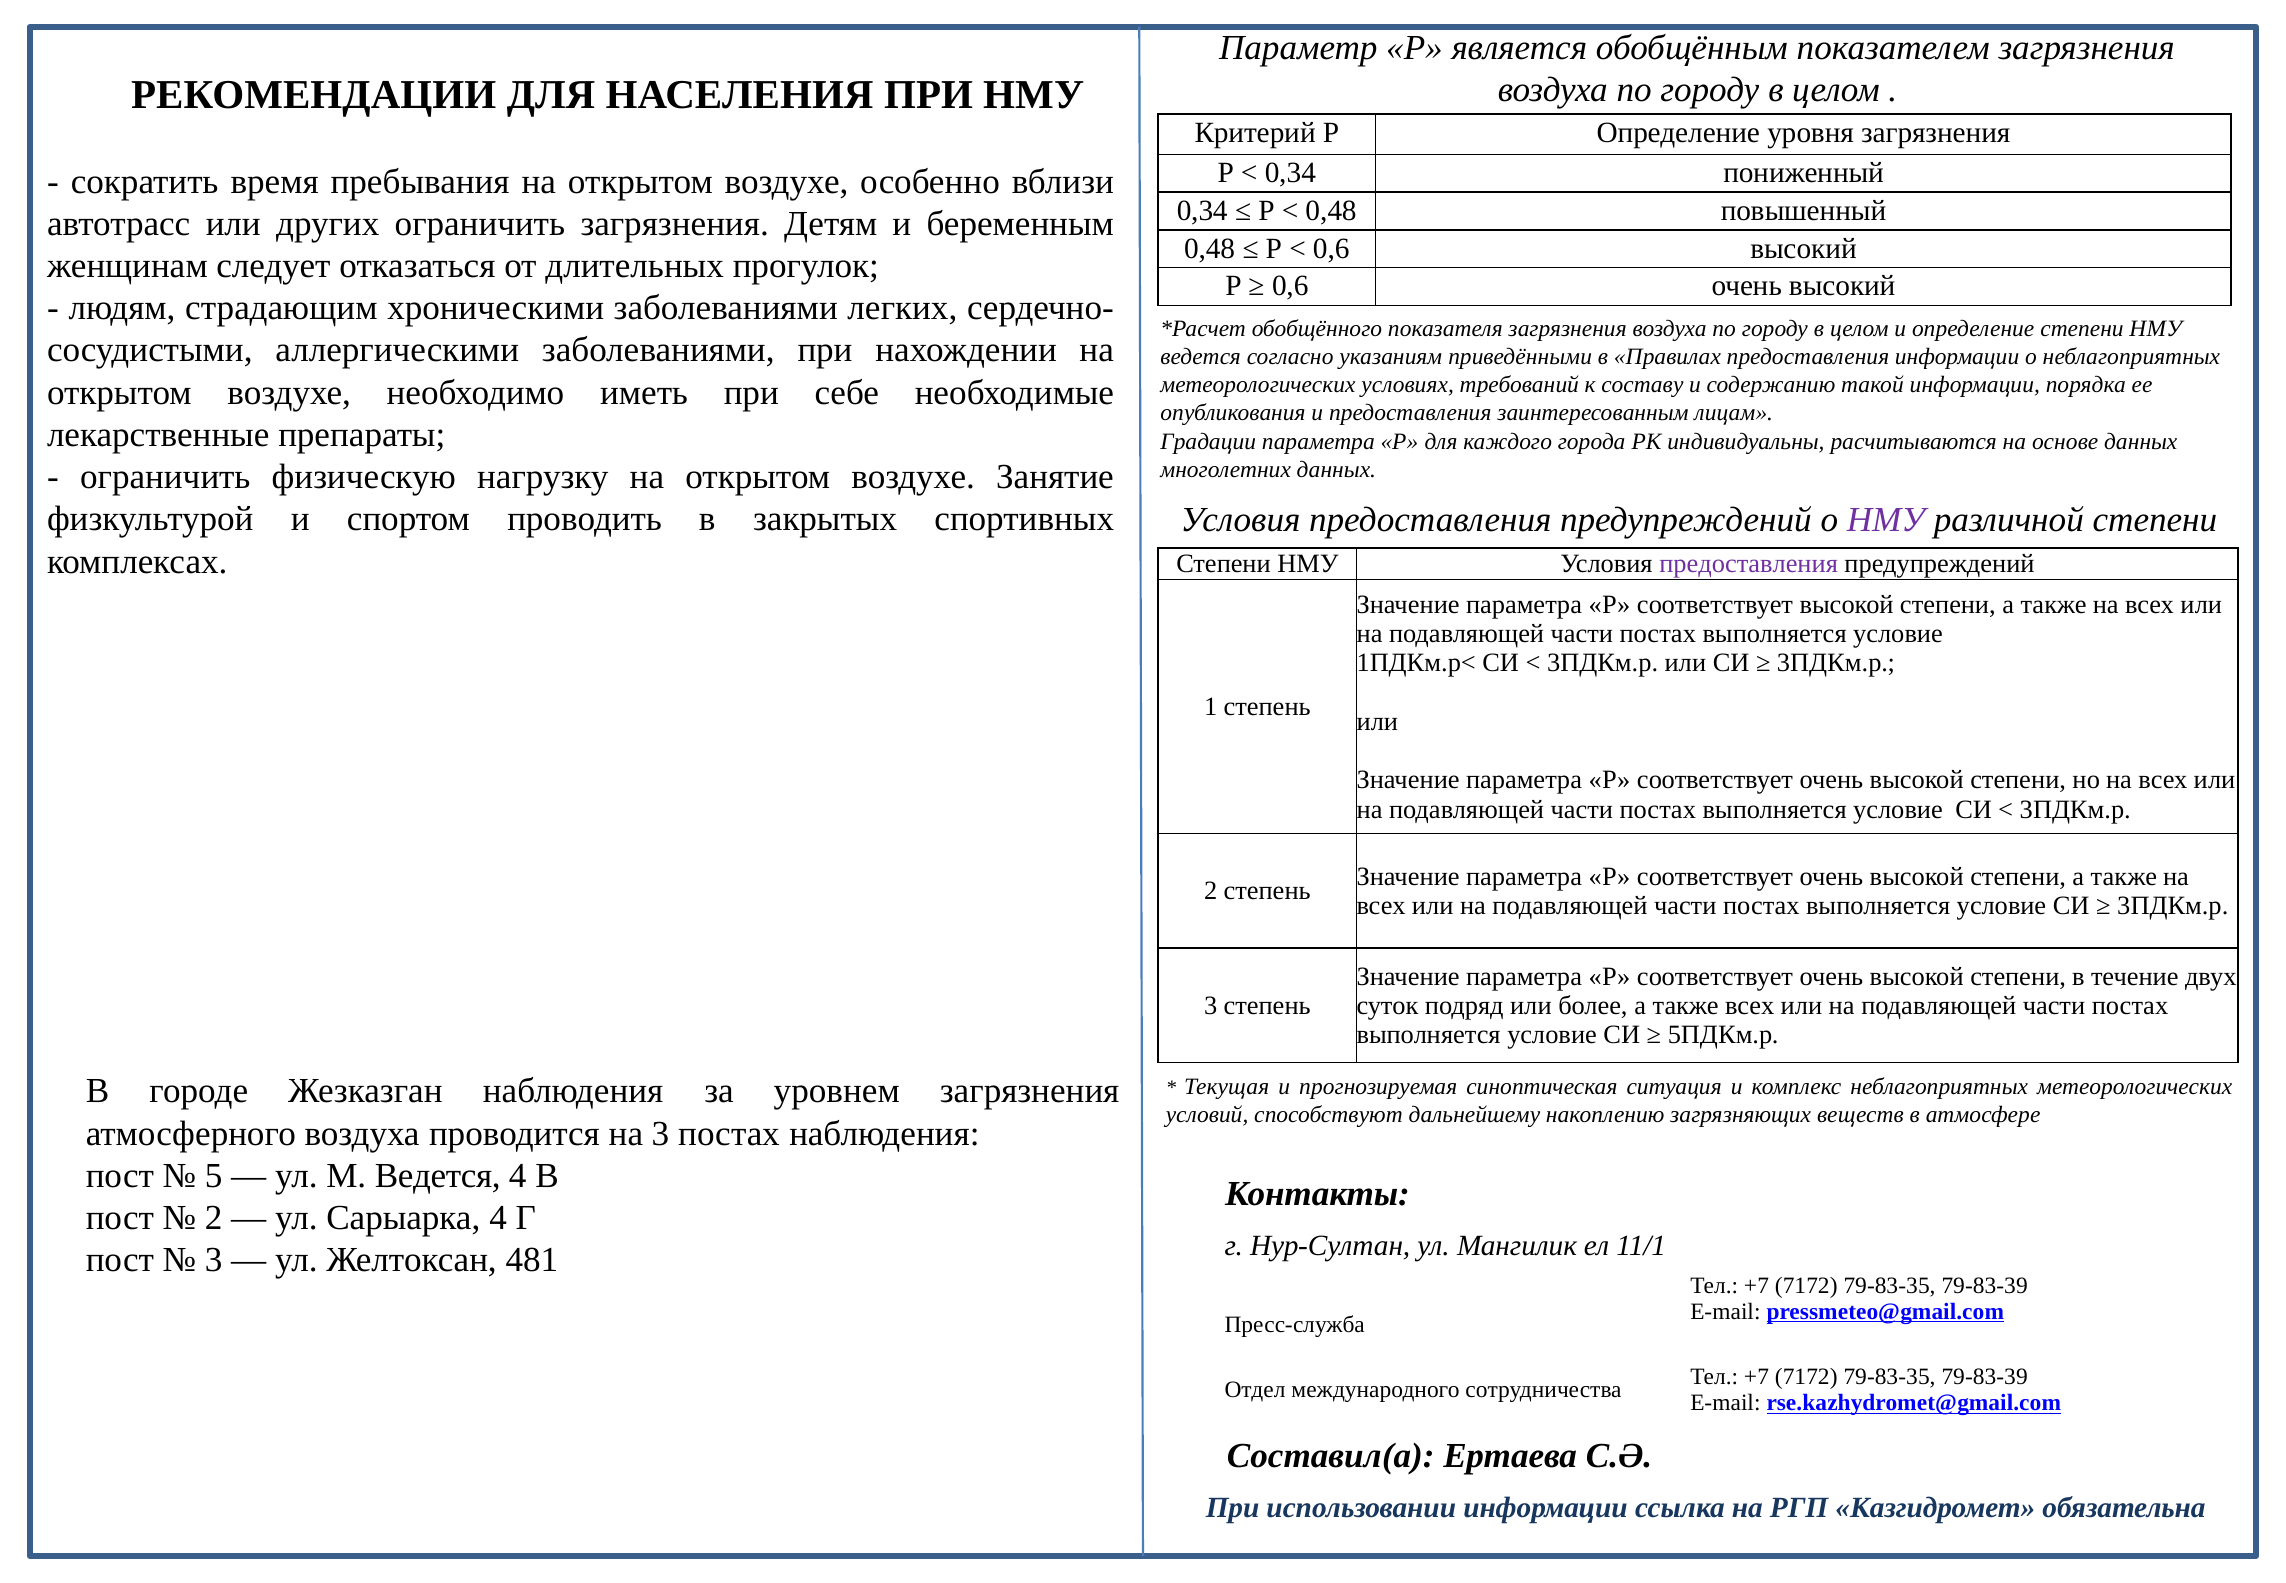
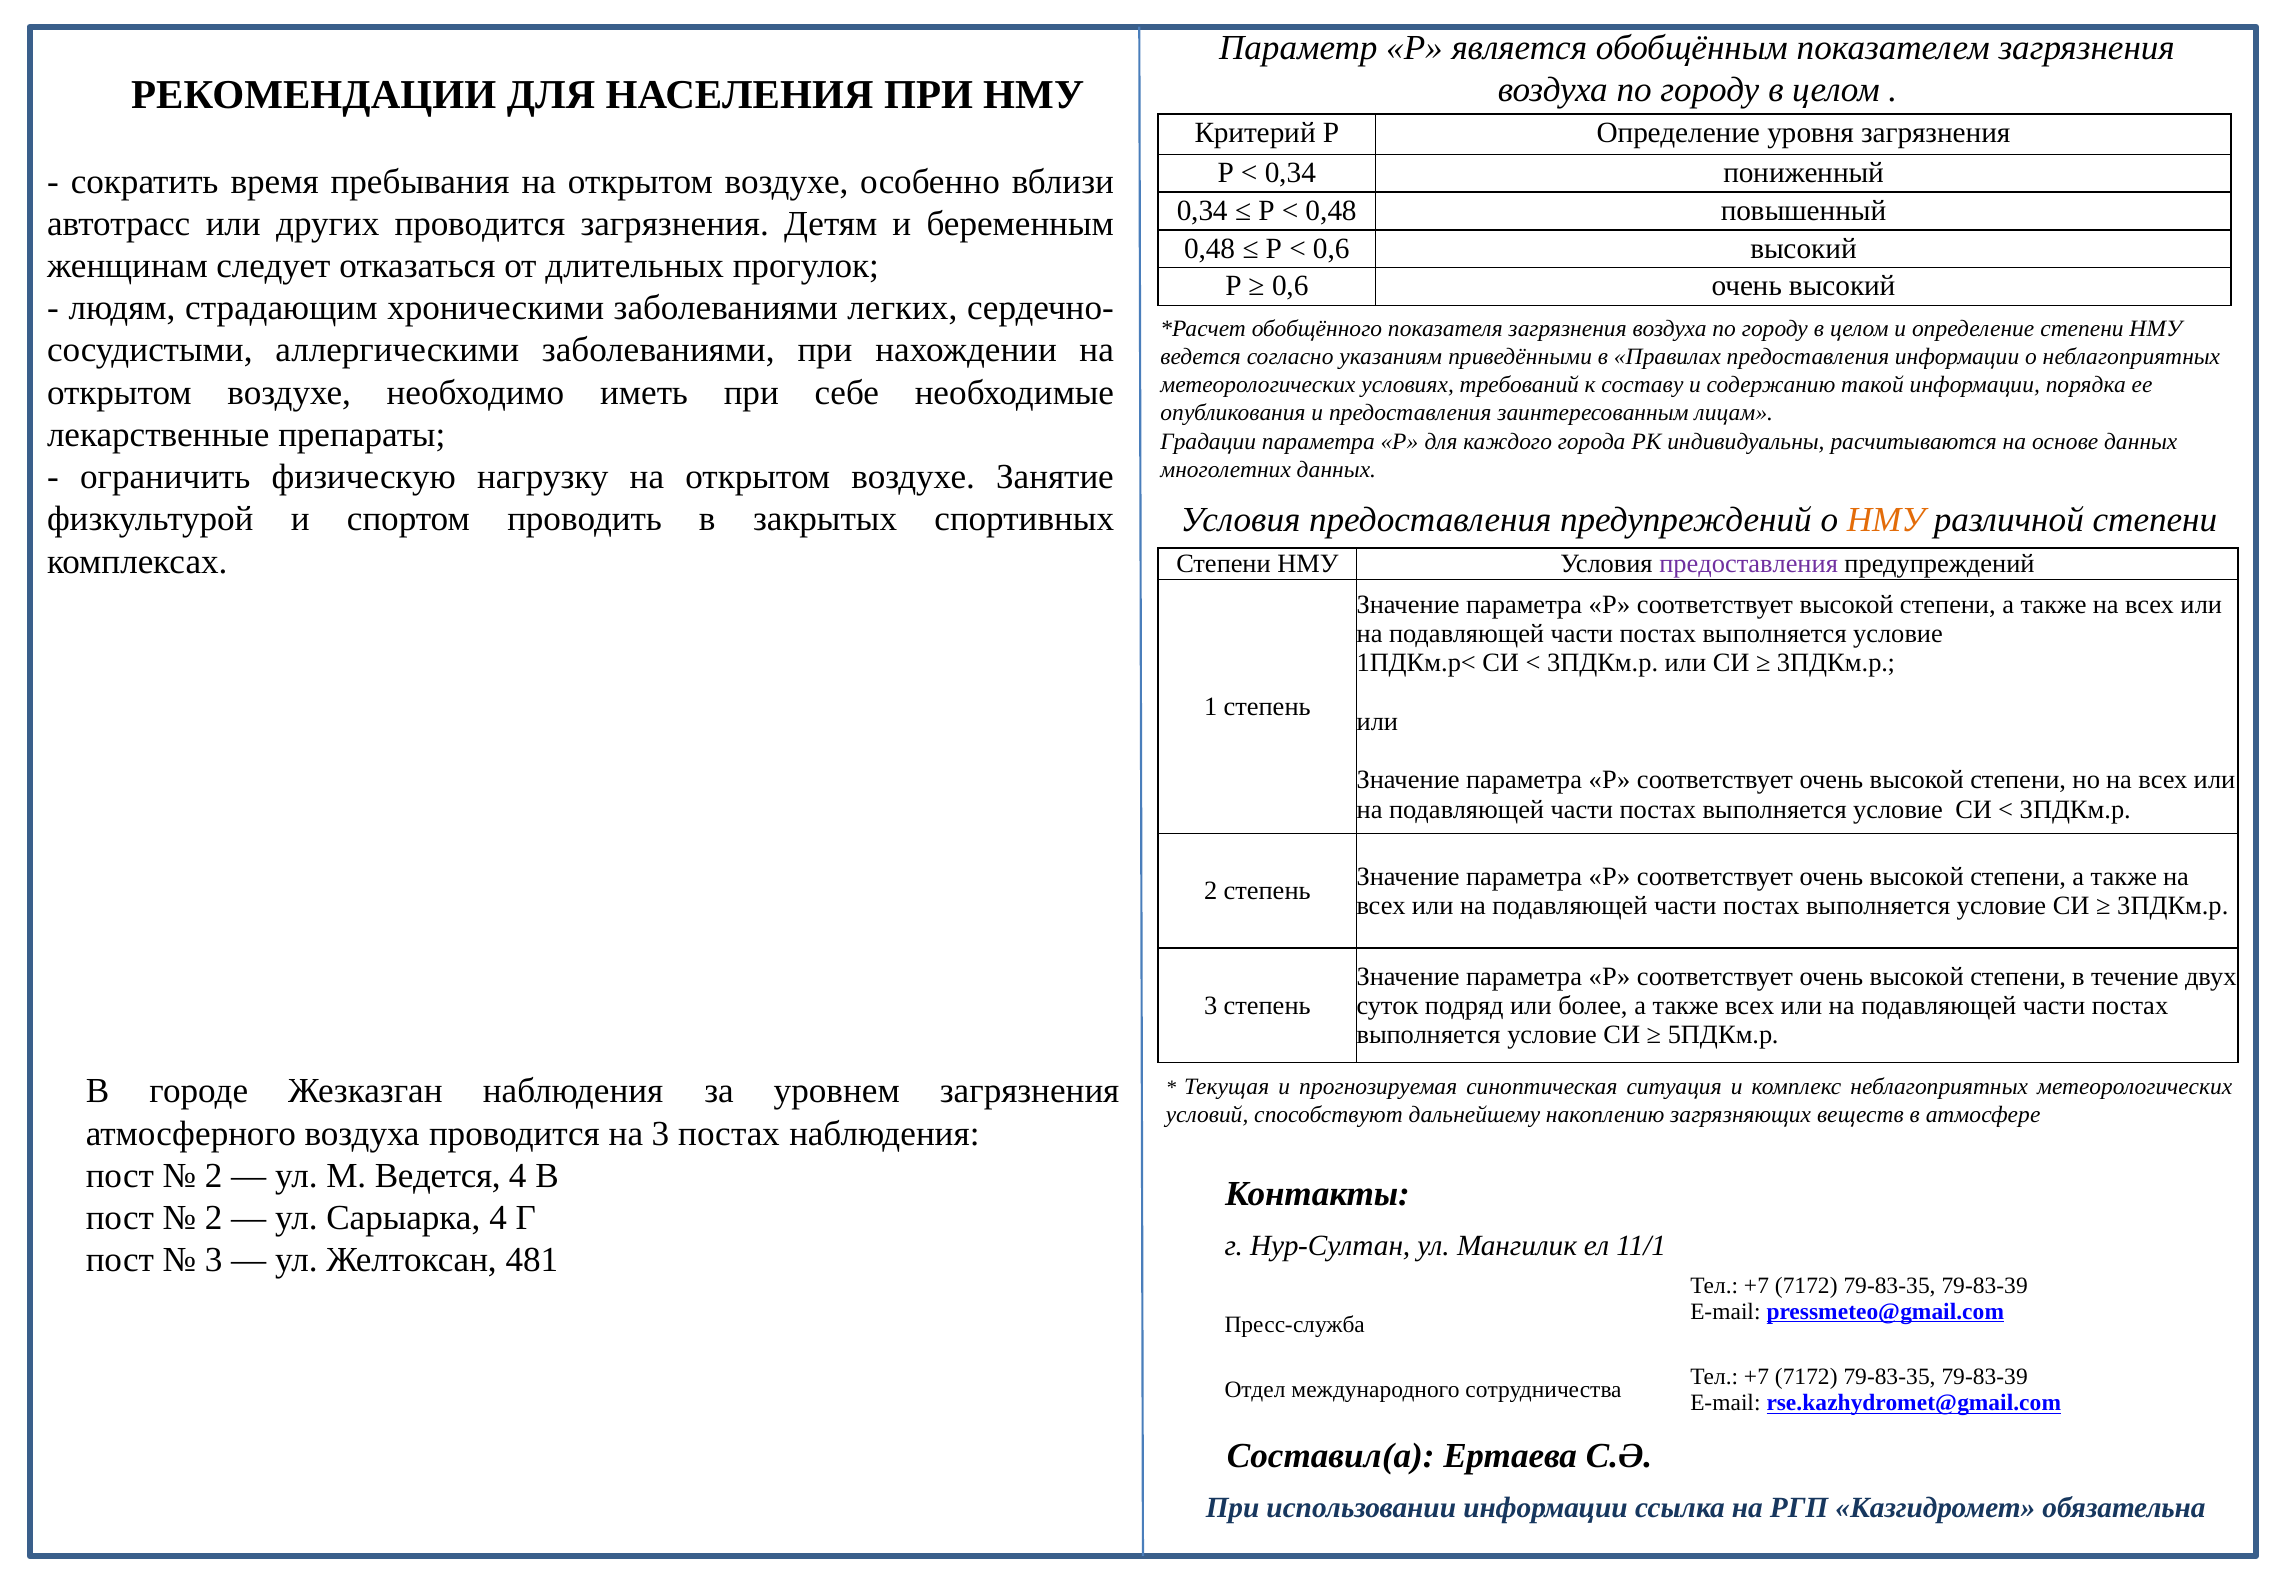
других ограничить: ограничить -> проводится
НМУ at (1886, 520) colour: purple -> orange
5 at (214, 1175): 5 -> 2
